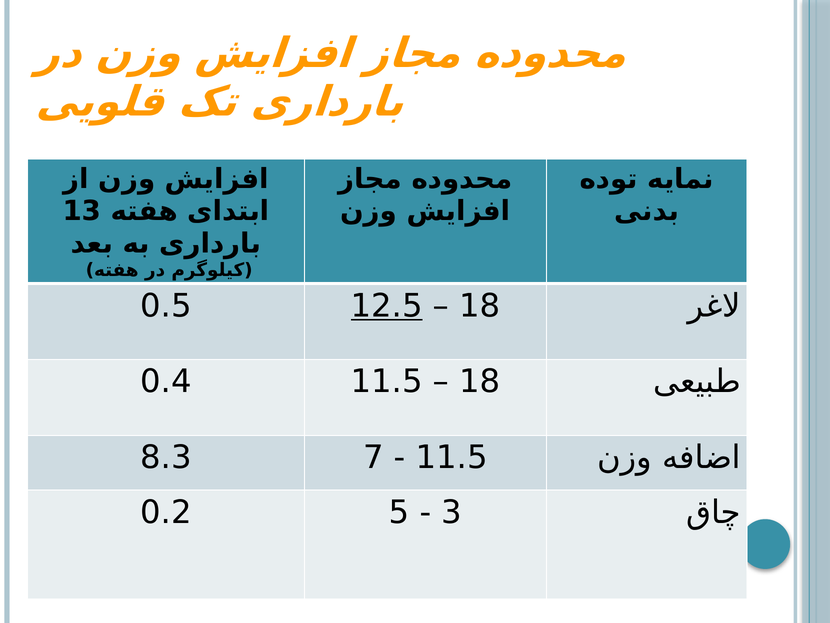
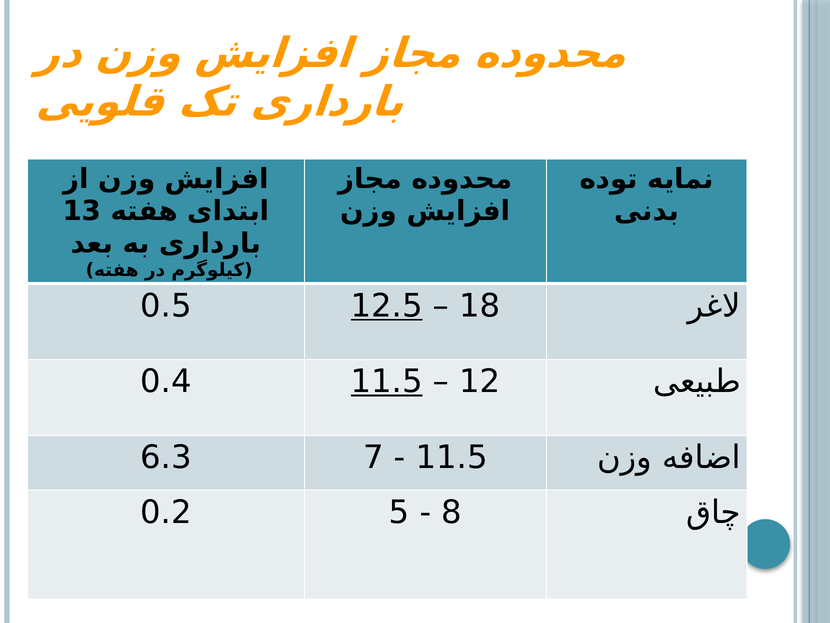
11.5 at (387, 382) underline: none -> present
0.4 18: 18 -> 12
8.3: 8.3 -> 6.3
3: 3 -> 8
